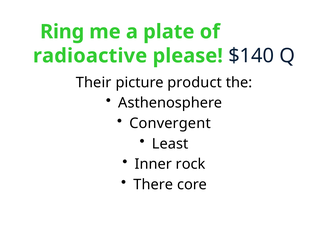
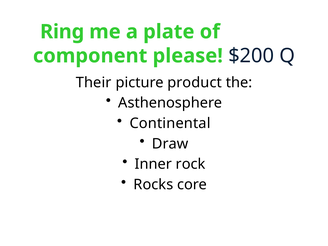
radioactive: radioactive -> component
$140: $140 -> $200
Convergent: Convergent -> Continental
Least: Least -> Draw
There: There -> Rocks
